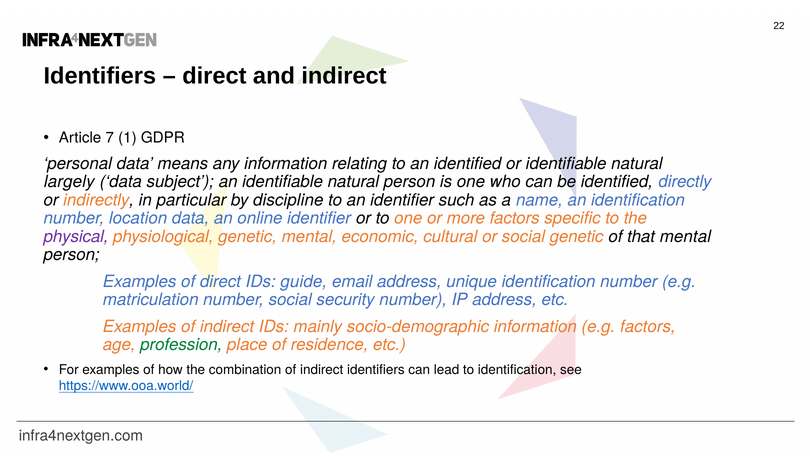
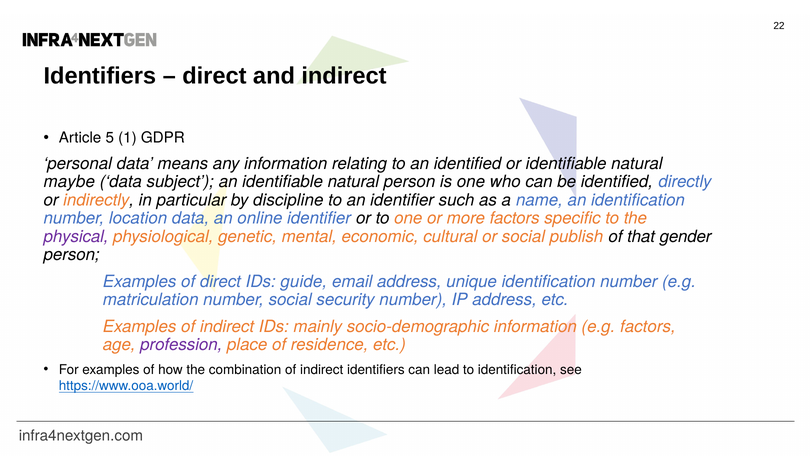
7: 7 -> 5
largely: largely -> maybe
social genetic: genetic -> publish
that mental: mental -> gender
profession colour: green -> purple
